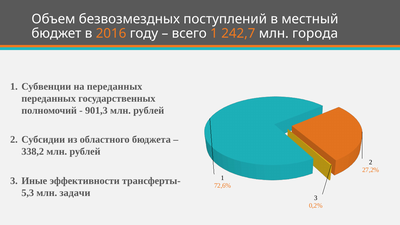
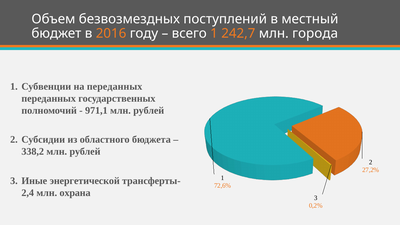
901,3: 901,3 -> 971,1
эффективности: эффективности -> энергетической
5,3: 5,3 -> 2,4
задачи: задачи -> охрана
